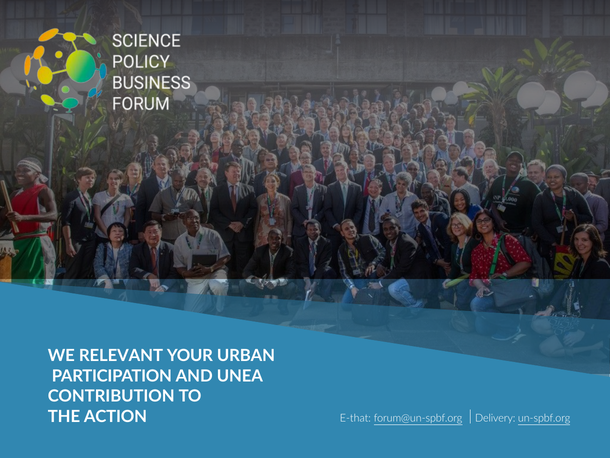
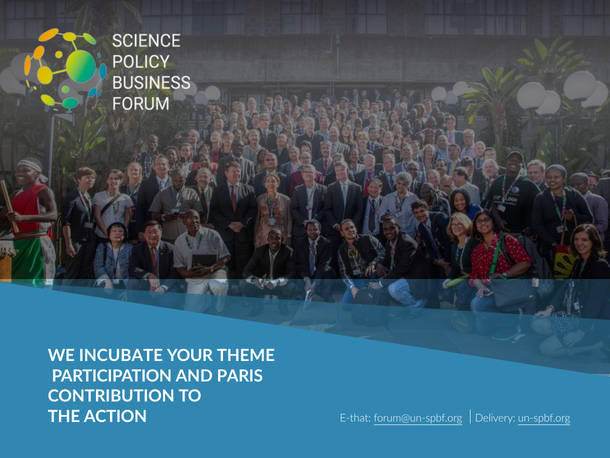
RELEVANT: RELEVANT -> INCUBATE
URBAN: URBAN -> THEME
UNEA: UNEA -> PARIS
